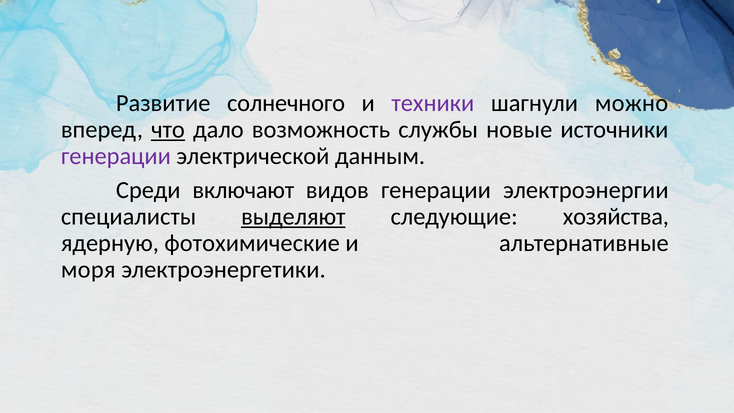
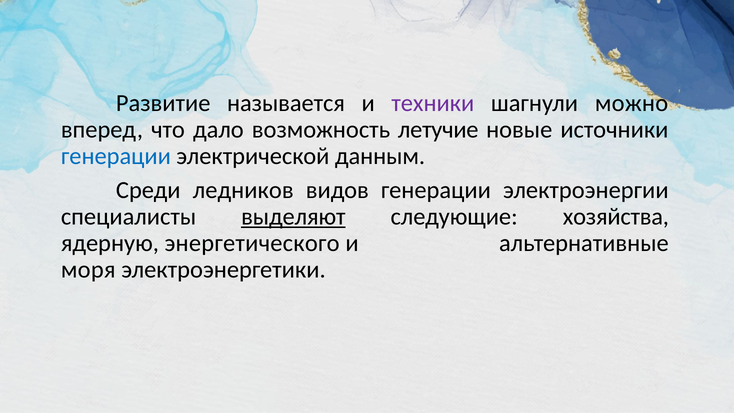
солнечного: солнечного -> называется
что underline: present -> none
службы: службы -> летучие
генерации at (116, 156) colour: purple -> blue
включают: включают -> ледников
фотохимические: фотохимические -> энергетического
